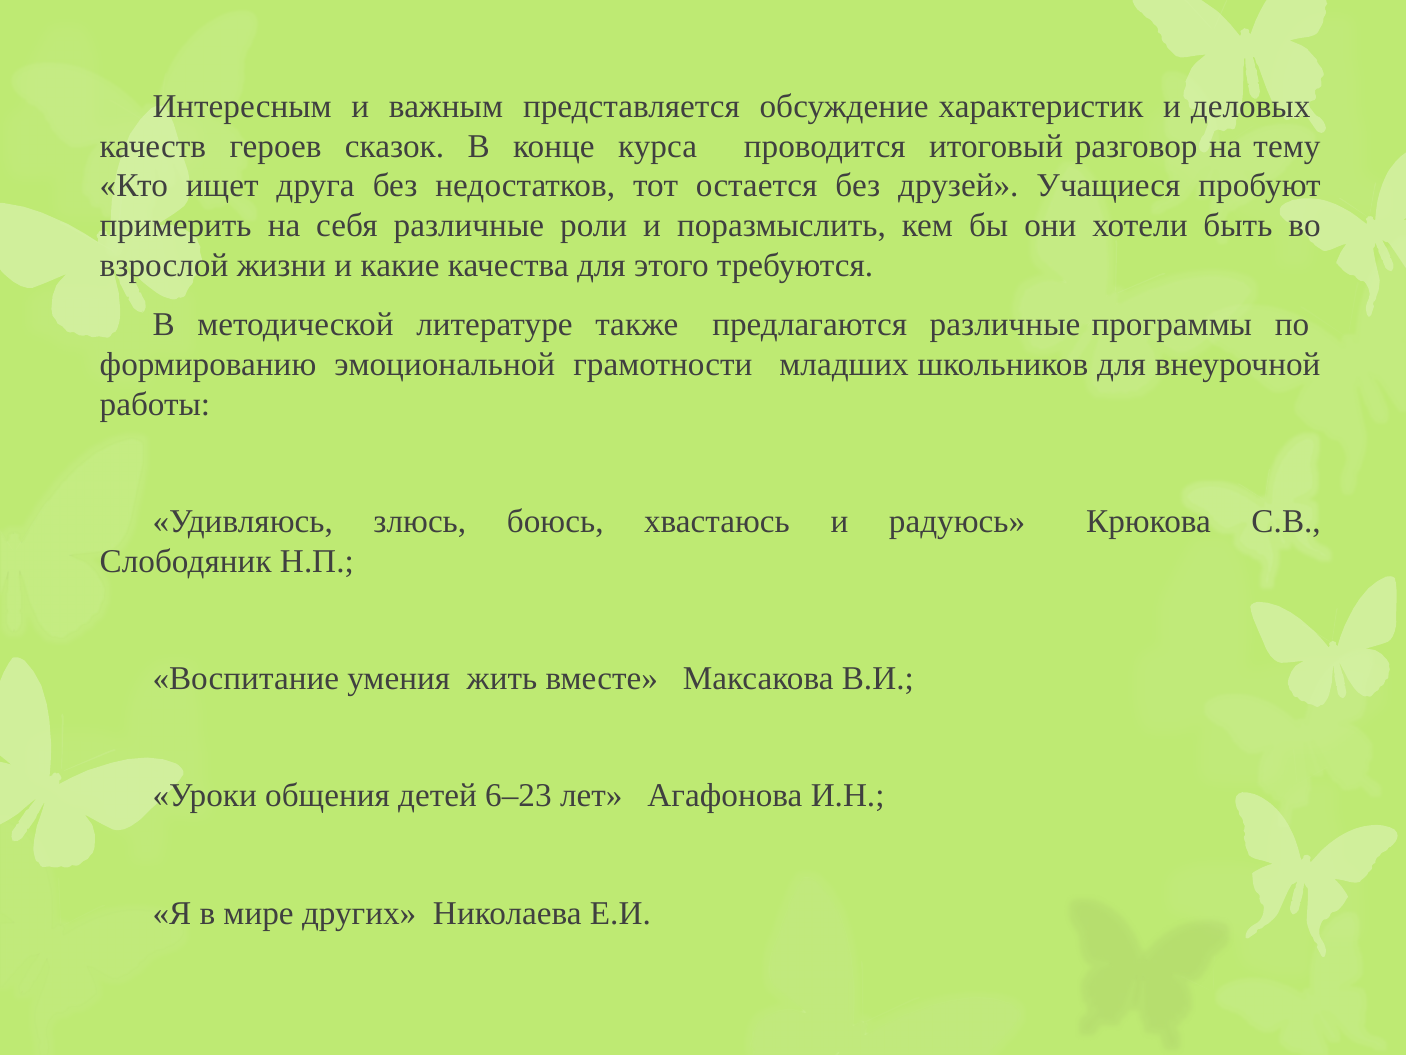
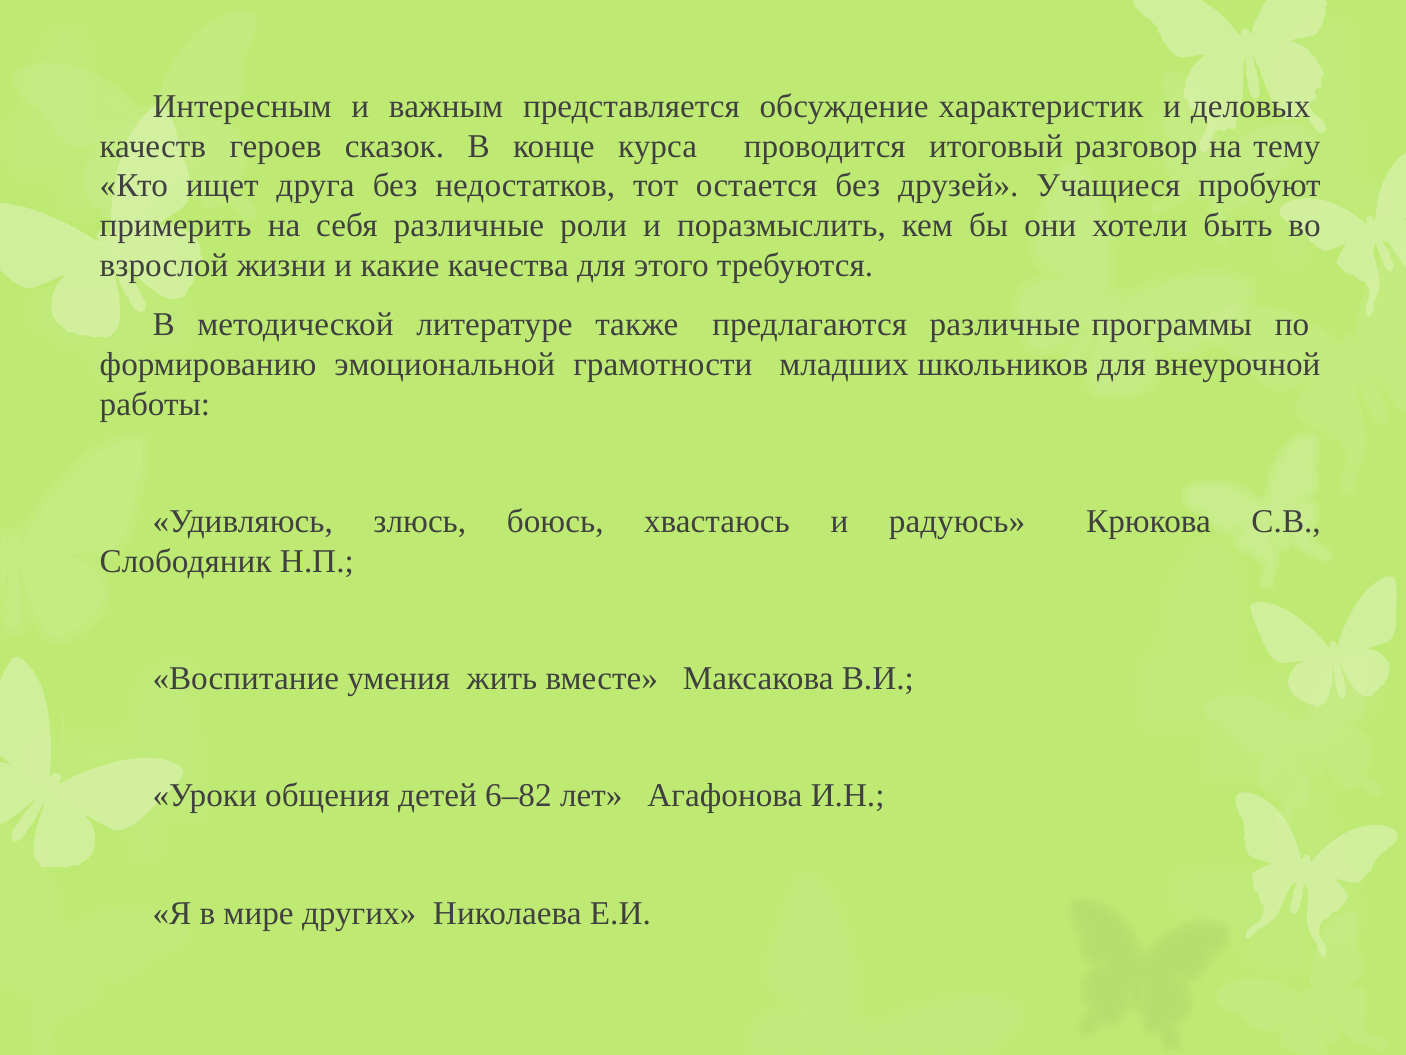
6–23: 6–23 -> 6–82
